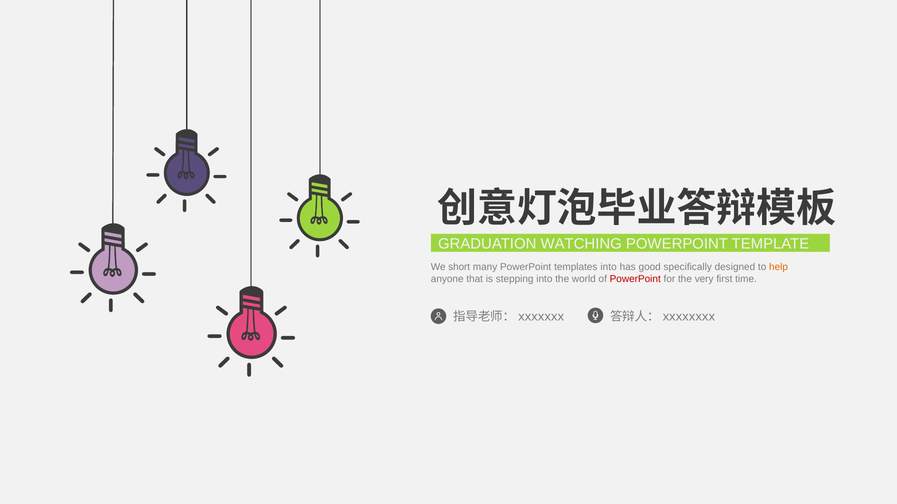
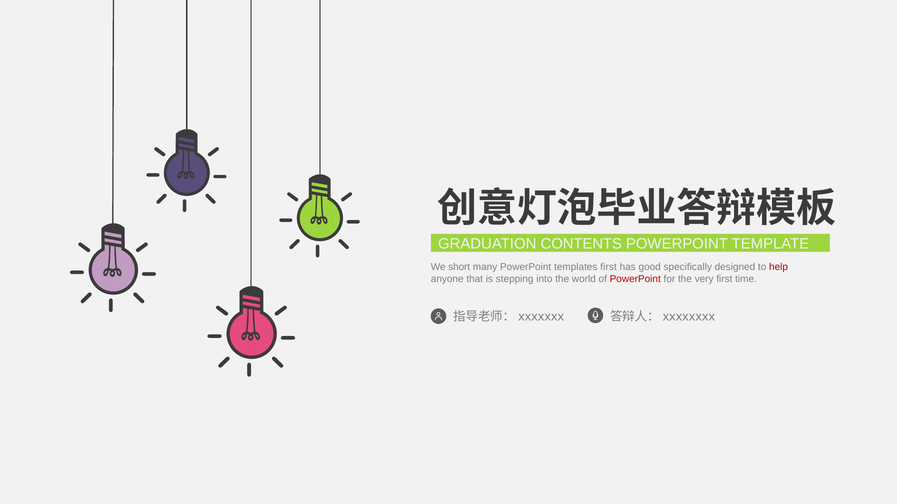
WATCHING: WATCHING -> CONTENTS
templates into: into -> first
help colour: orange -> red
